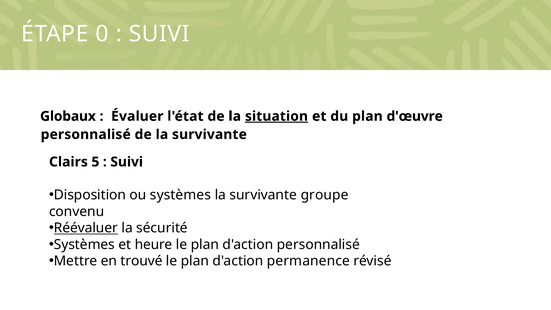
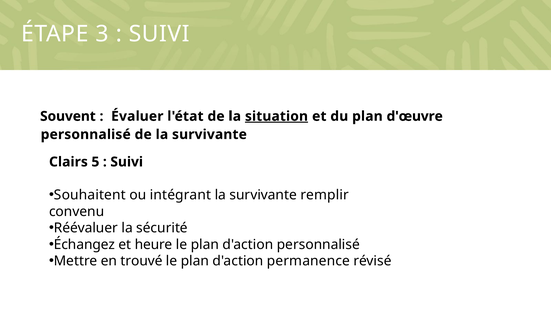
0: 0 -> 3
Globaux: Globaux -> Souvent
Disposition: Disposition -> Souhaitent
ou systèmes: systèmes -> intégrant
groupe: groupe -> remplir
Réévaluer underline: present -> none
Systèmes at (84, 245): Systèmes -> Échangez
